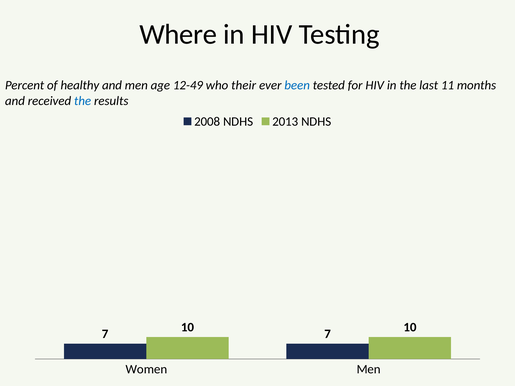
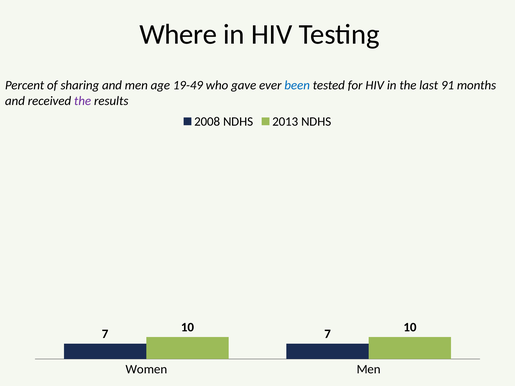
healthy: healthy -> sharing
12-49: 12-49 -> 19-49
their: their -> gave
11: 11 -> 91
the at (83, 101) colour: blue -> purple
